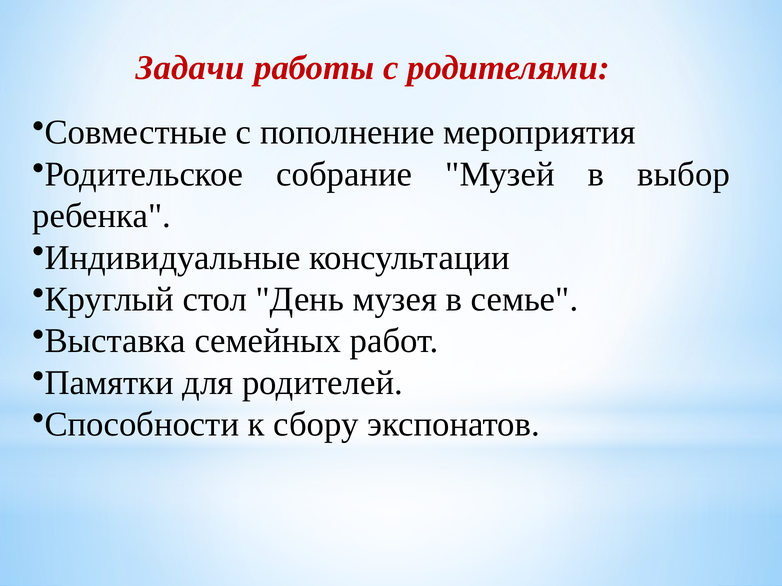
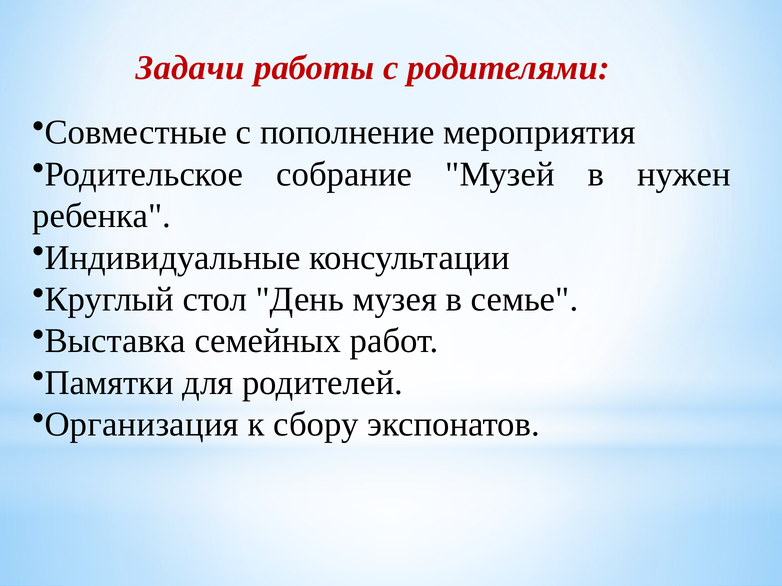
выбор: выбор -> нужен
Способности: Способности -> Организация
